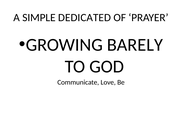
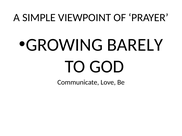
DEDICATED: DEDICATED -> VIEWPOINT
